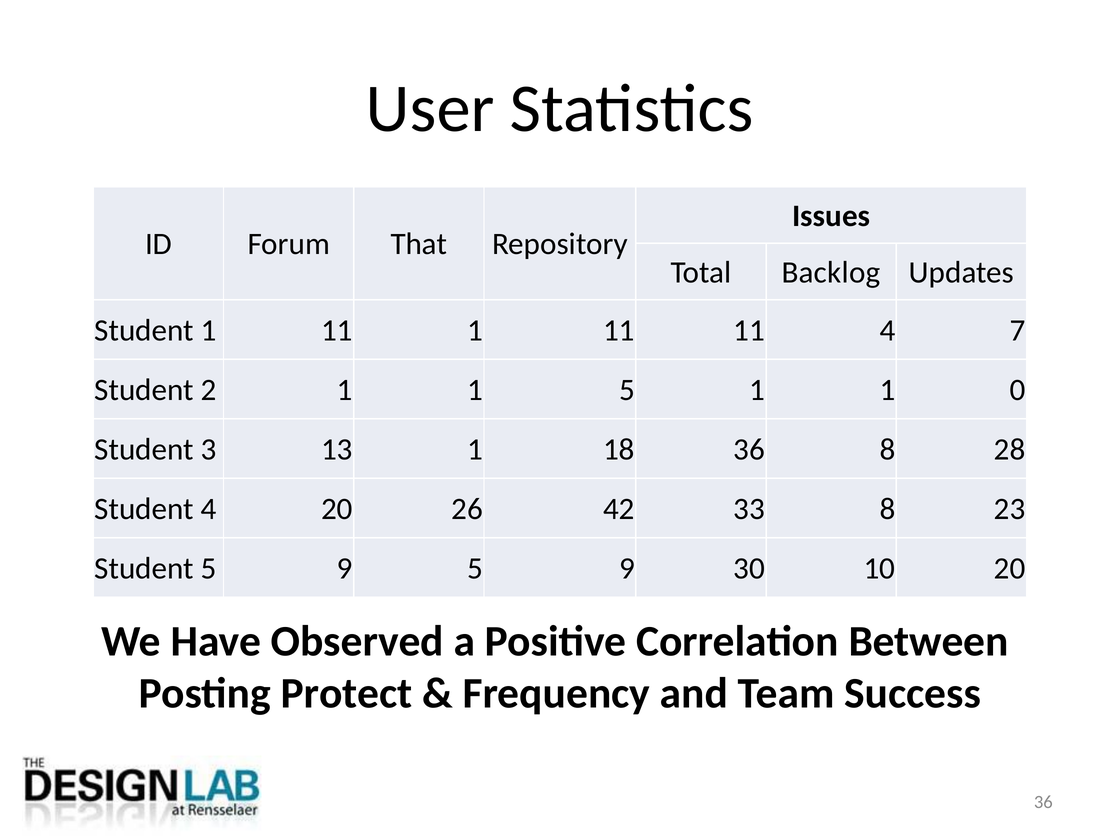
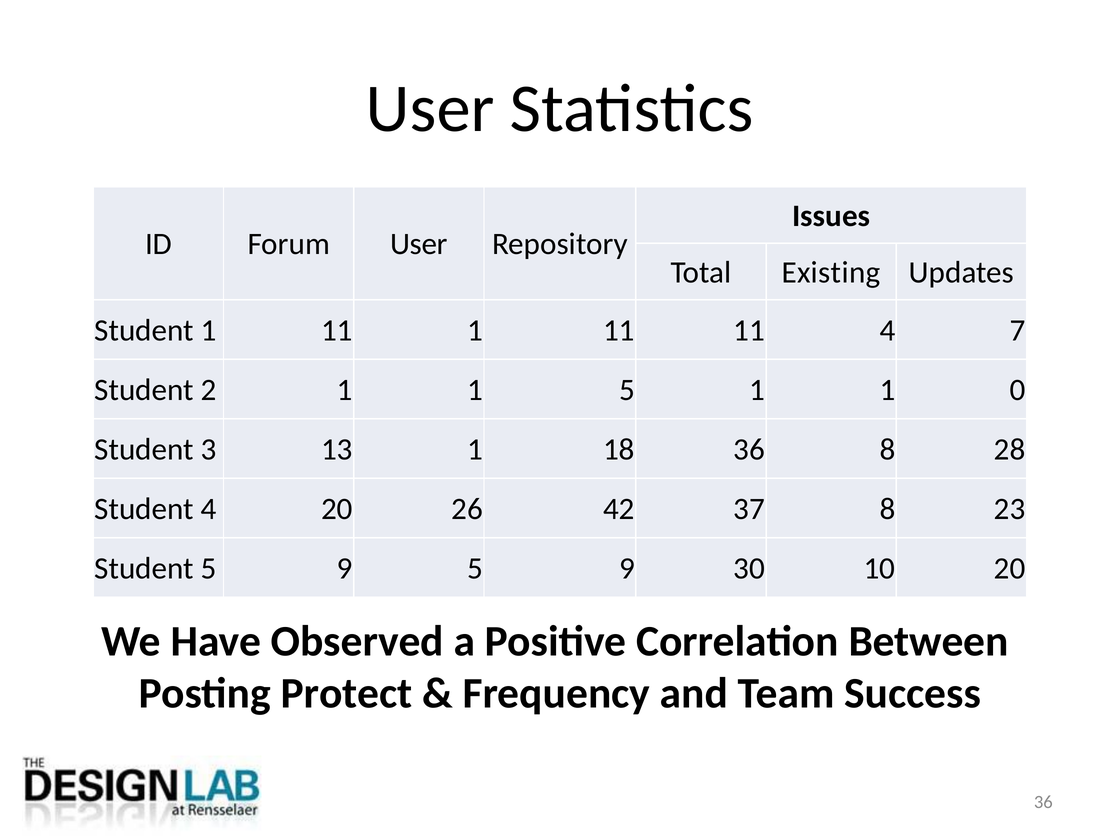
Forum That: That -> User
Backlog: Backlog -> Existing
33: 33 -> 37
